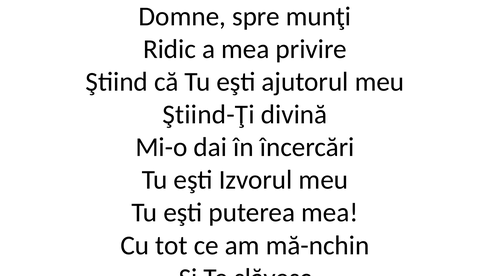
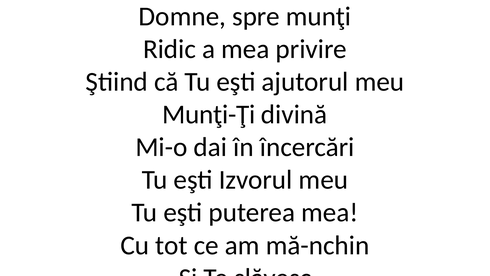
Ştiind-Ţi: Ştiind-Ţi -> Munţi-Ţi
